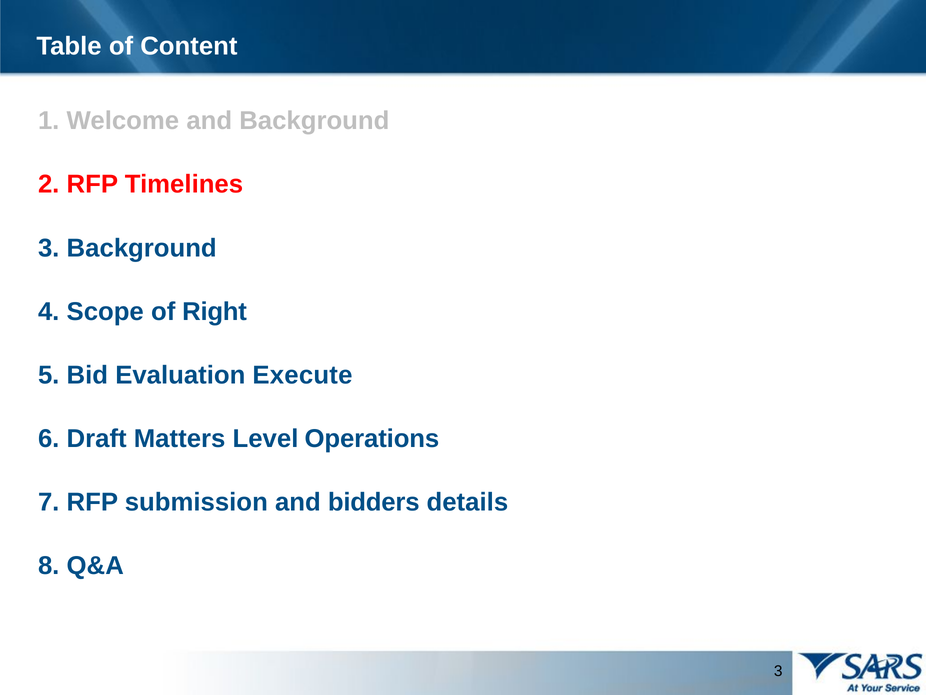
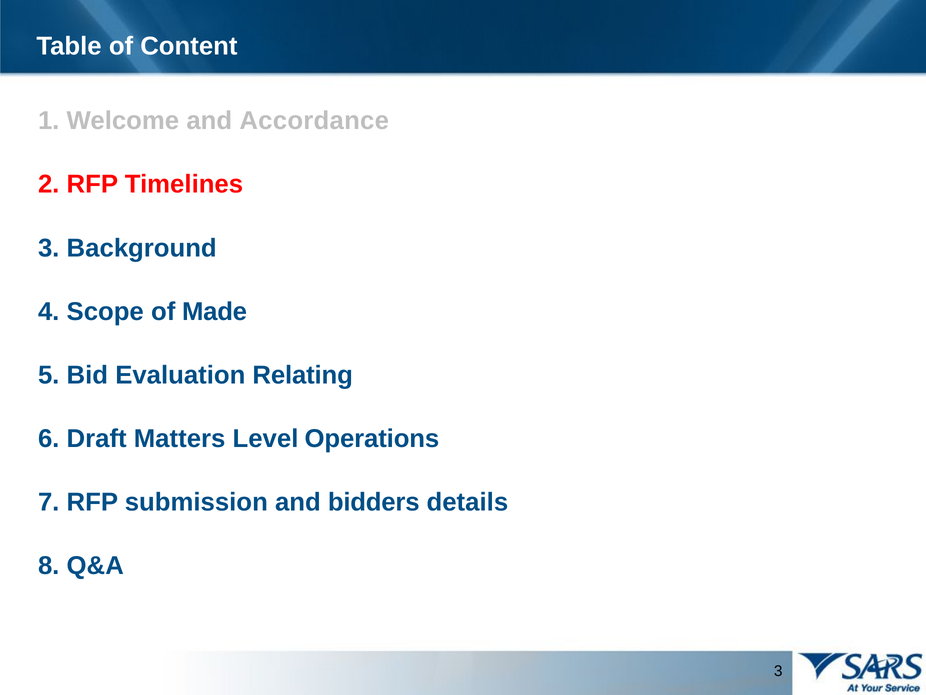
and Background: Background -> Accordance
Right: Right -> Made
Execute: Execute -> Relating
